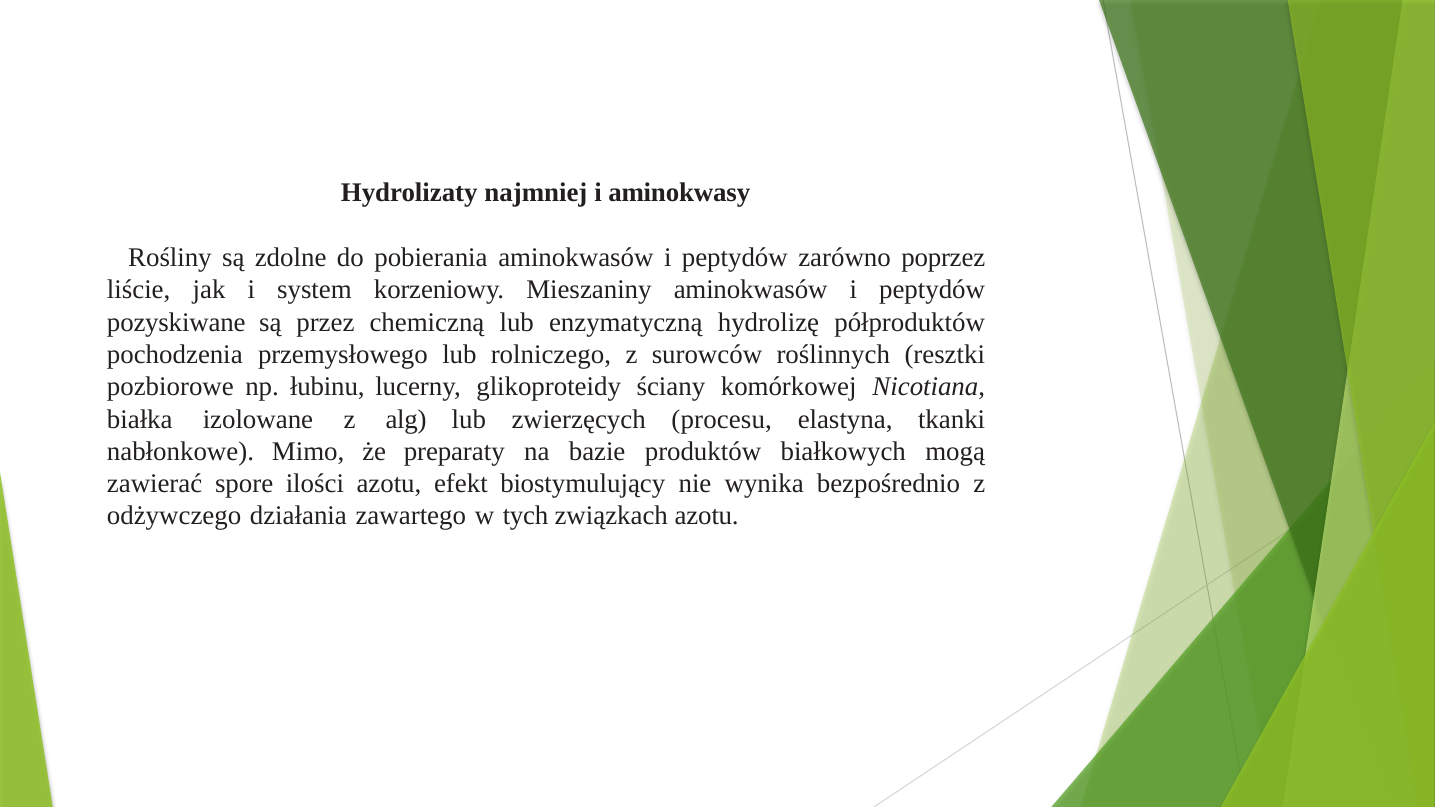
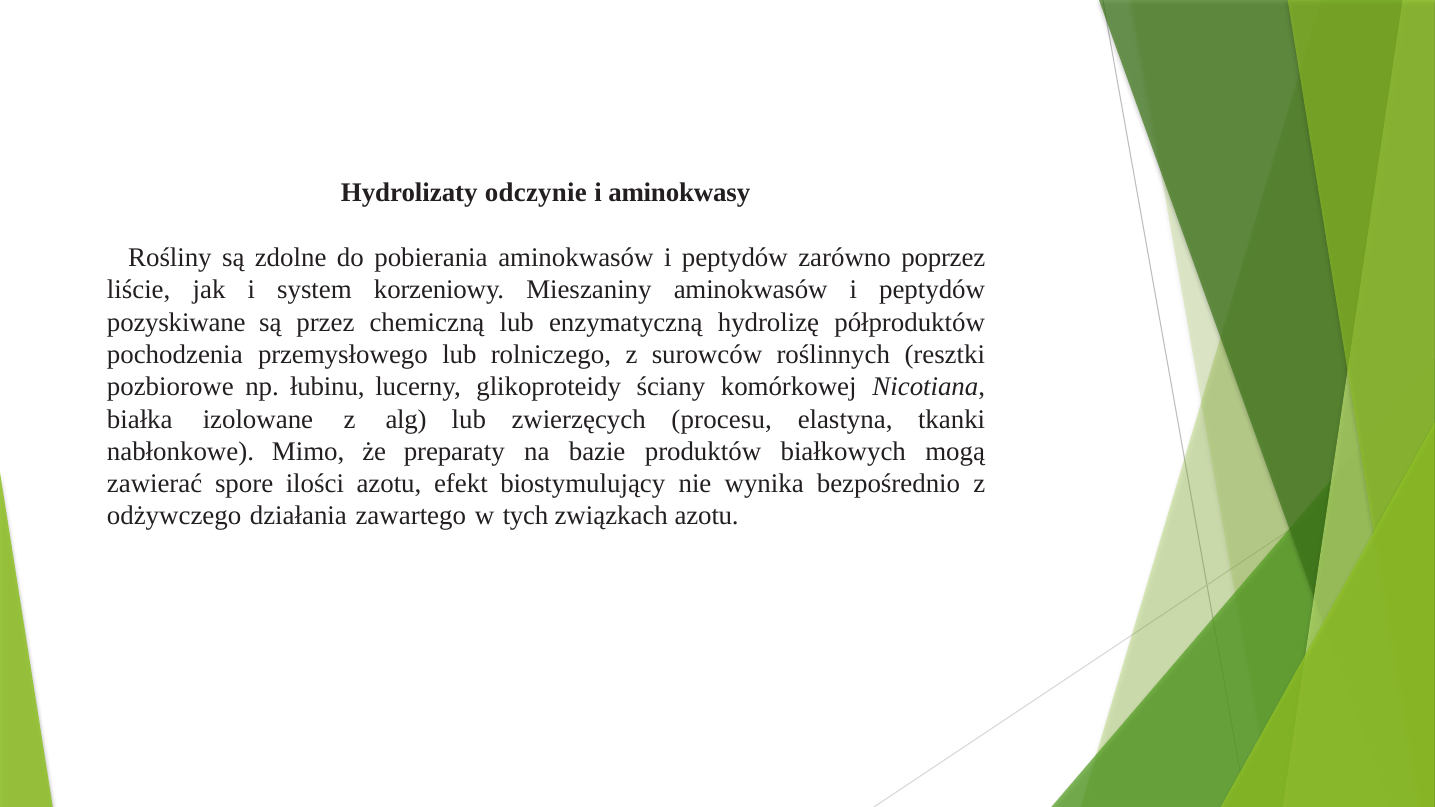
najmniej: najmniej -> odczynie
